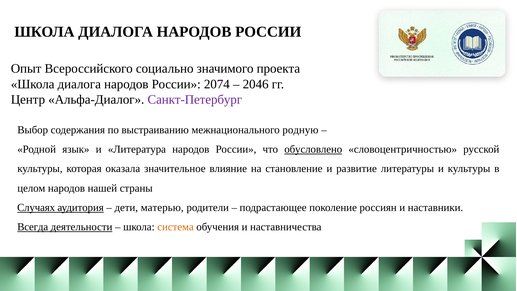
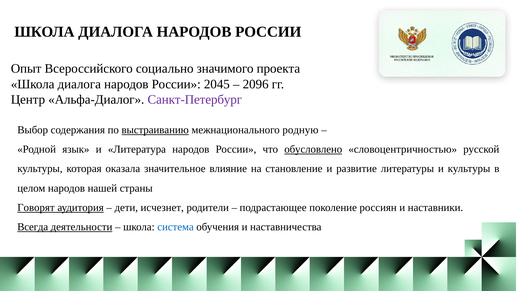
2074: 2074 -> 2045
2046: 2046 -> 2096
выстраиванию underline: none -> present
Случаях: Случаях -> Говорят
матерью: матерью -> исчезнет
система colour: orange -> blue
